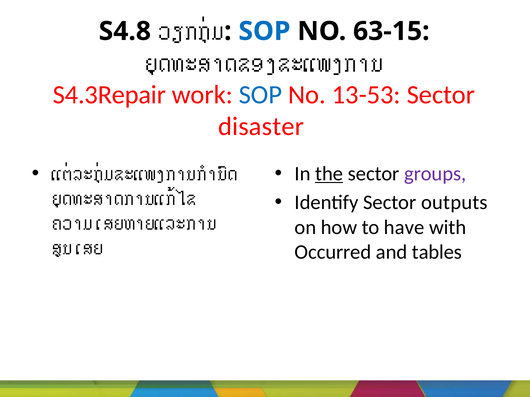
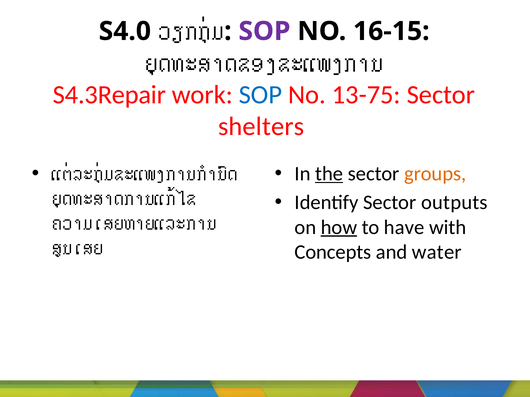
S4.8: S4.8 -> S4.0
SOP at (264, 31) colour: blue -> purple
63-15: 63-15 -> 16-15
13-53: 13-53 -> 13-75
disaster: disaster -> shelters
groups colour: purple -> orange
how underline: none -> present
Occurred: Occurred -> Concepts
tables: tables -> water
